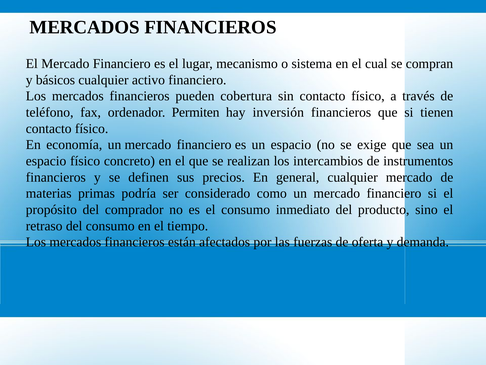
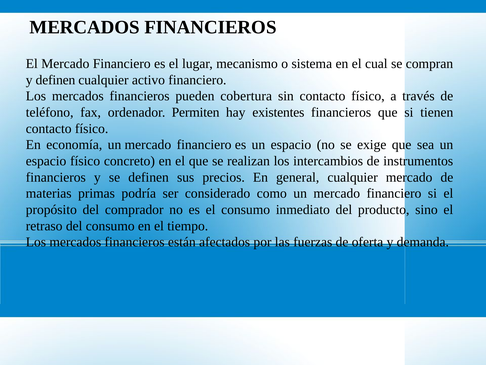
y básicos: básicos -> definen
inversión: inversión -> existentes
